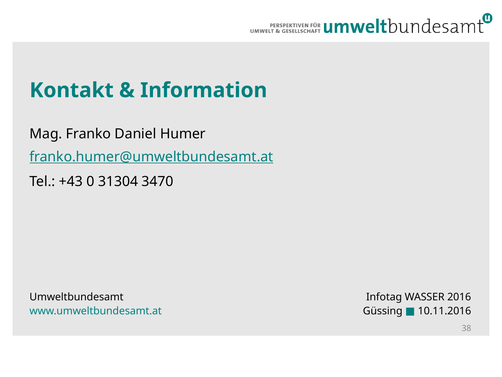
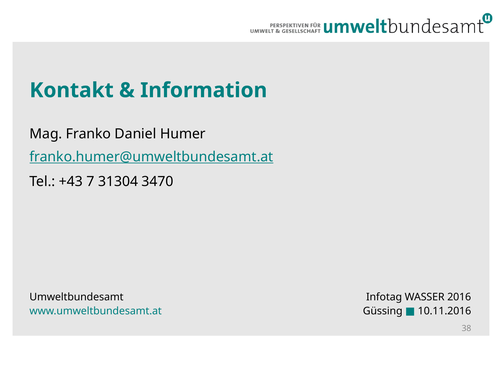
0: 0 -> 7
